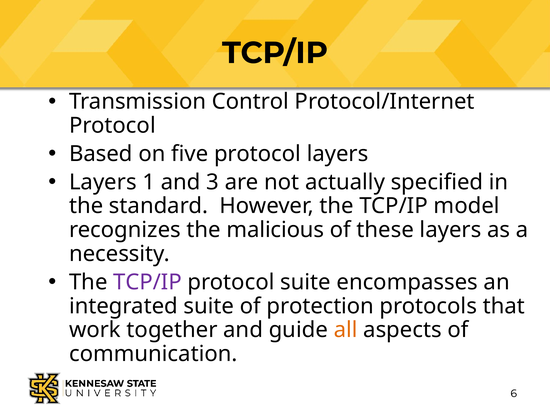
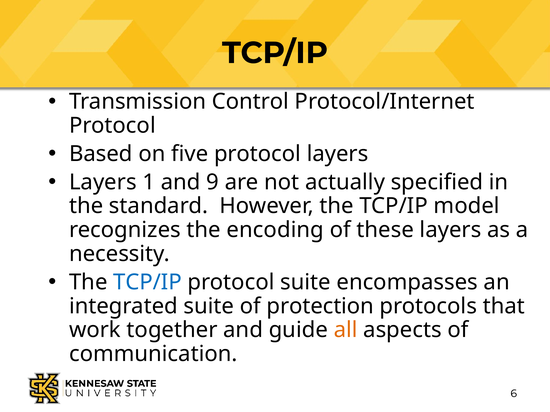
3: 3 -> 9
malicious: malicious -> encoding
TCP/IP at (148, 282) colour: purple -> blue
